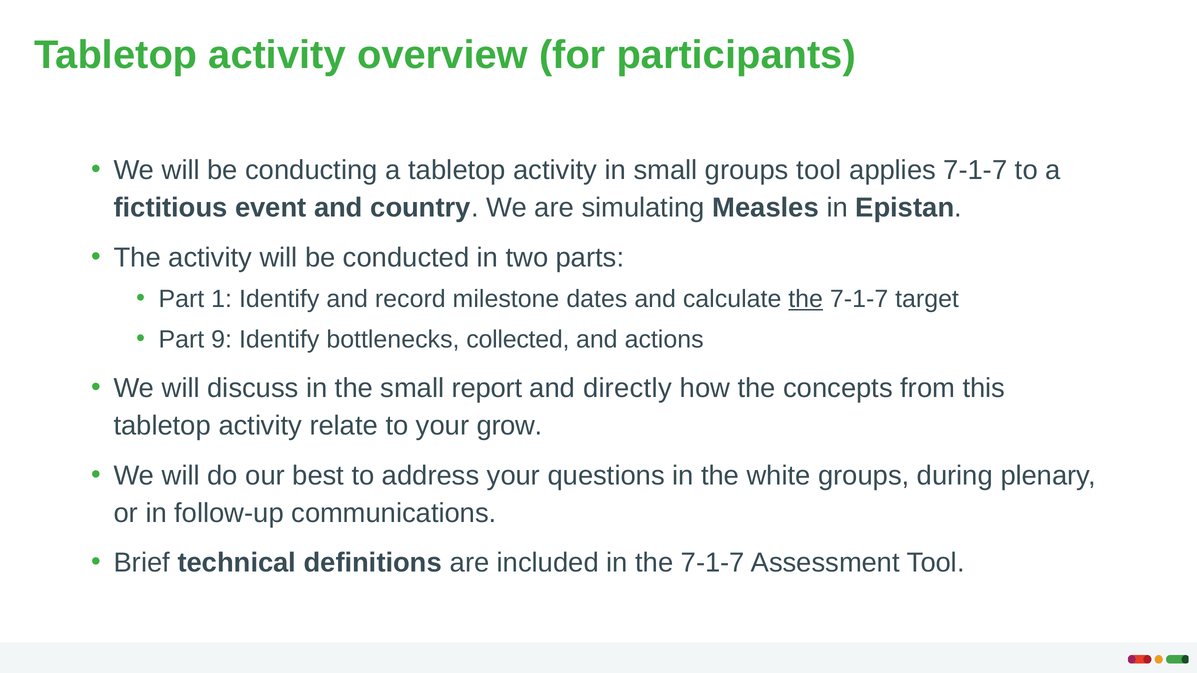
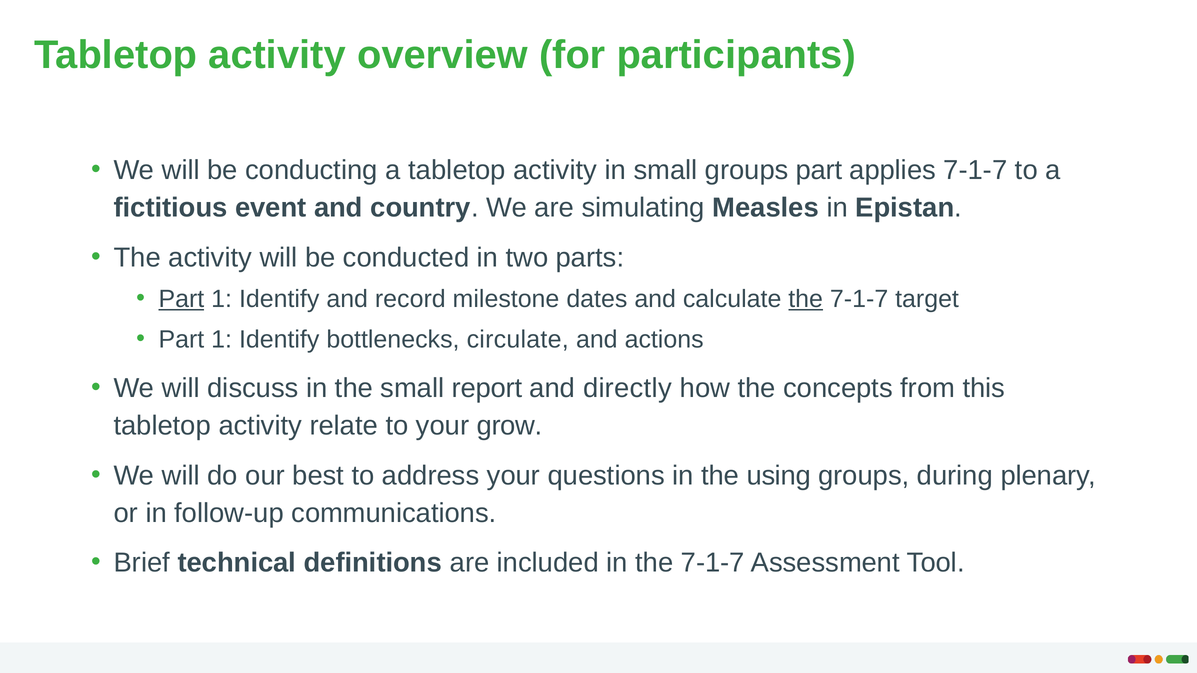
groups tool: tool -> part
Part at (181, 299) underline: none -> present
9 at (222, 340): 9 -> 1
collected: collected -> circulate
white: white -> using
